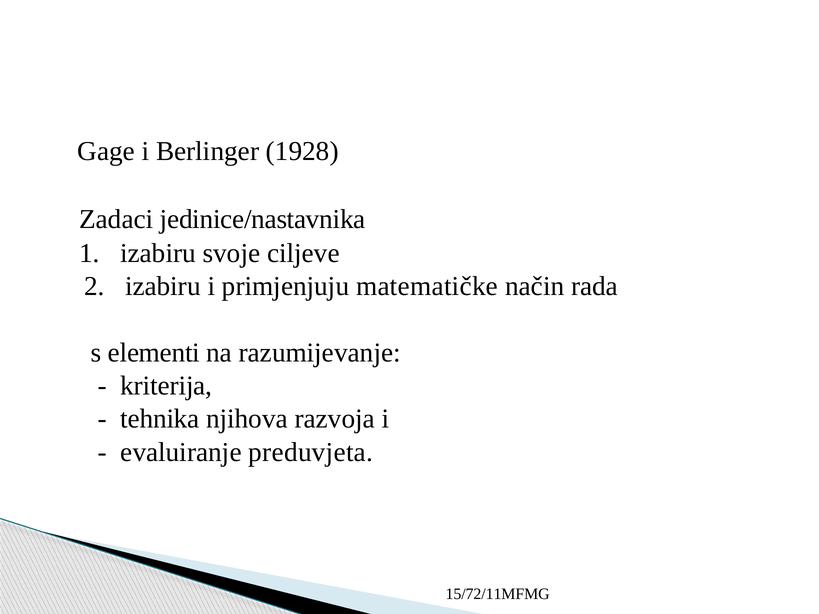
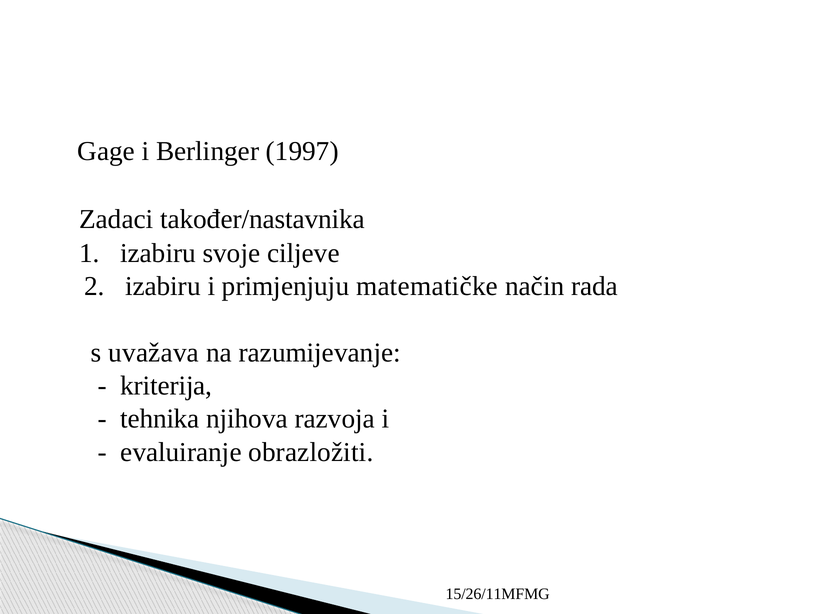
1928: 1928 -> 1997
jedinice/nastavnika: jedinice/nastavnika -> također/nastavnika
elementi: elementi -> uvažava
preduvjeta: preduvjeta -> obrazložiti
15/72/11MFMG: 15/72/11MFMG -> 15/26/11MFMG
